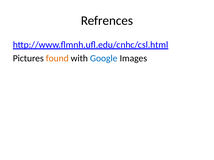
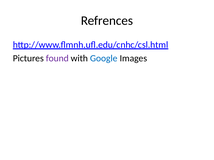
found colour: orange -> purple
